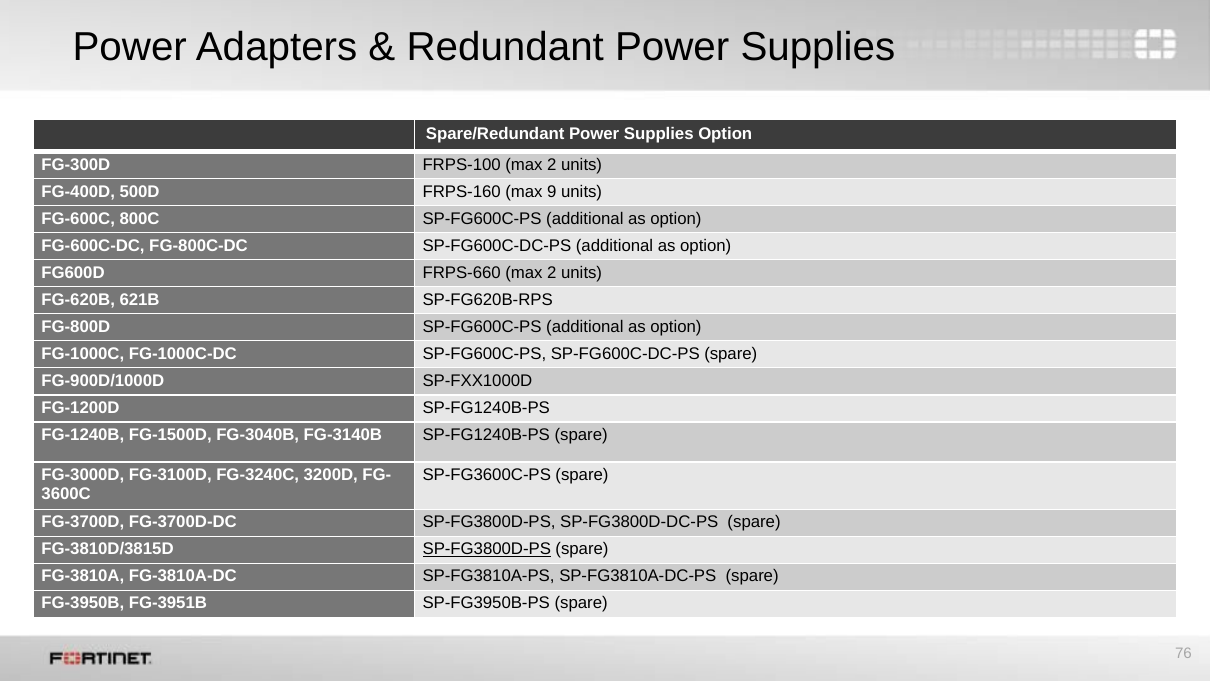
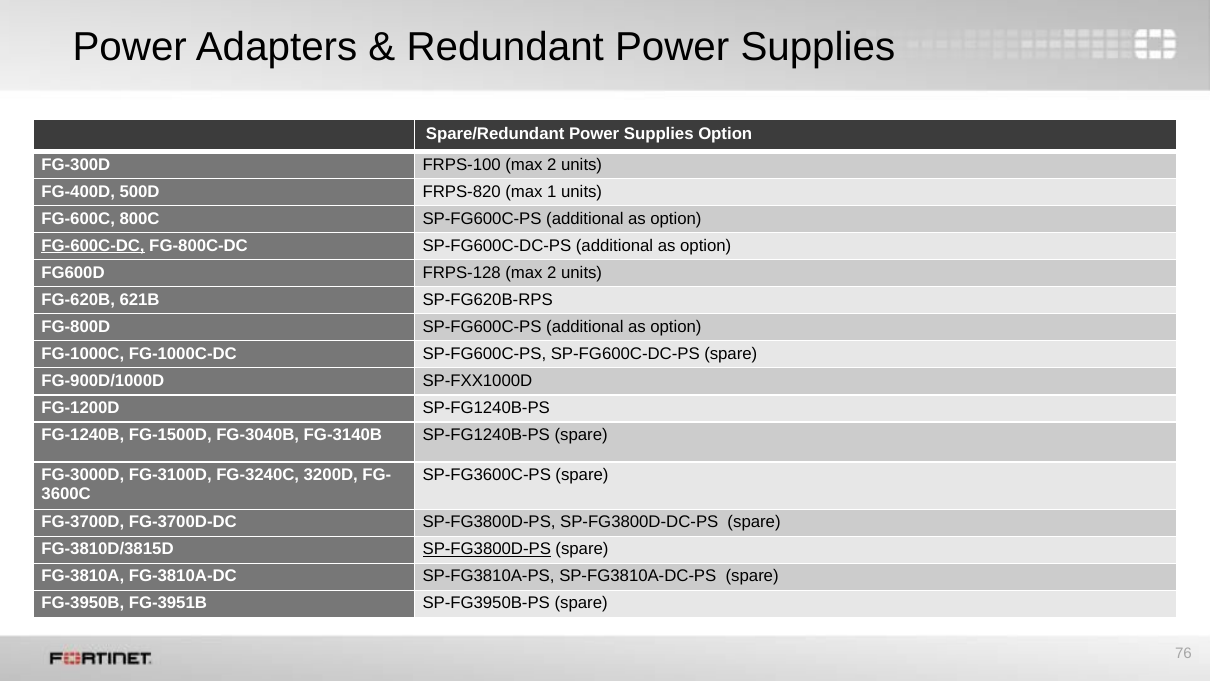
FRPS-160: FRPS-160 -> FRPS-820
9: 9 -> 1
FG-600C-DC underline: none -> present
FRPS-660: FRPS-660 -> FRPS-128
